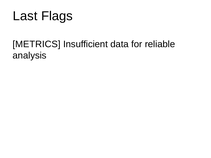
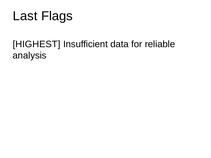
METRICS: METRICS -> HIGHEST
